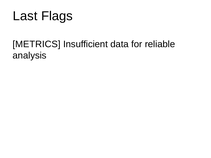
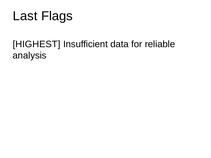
METRICS: METRICS -> HIGHEST
